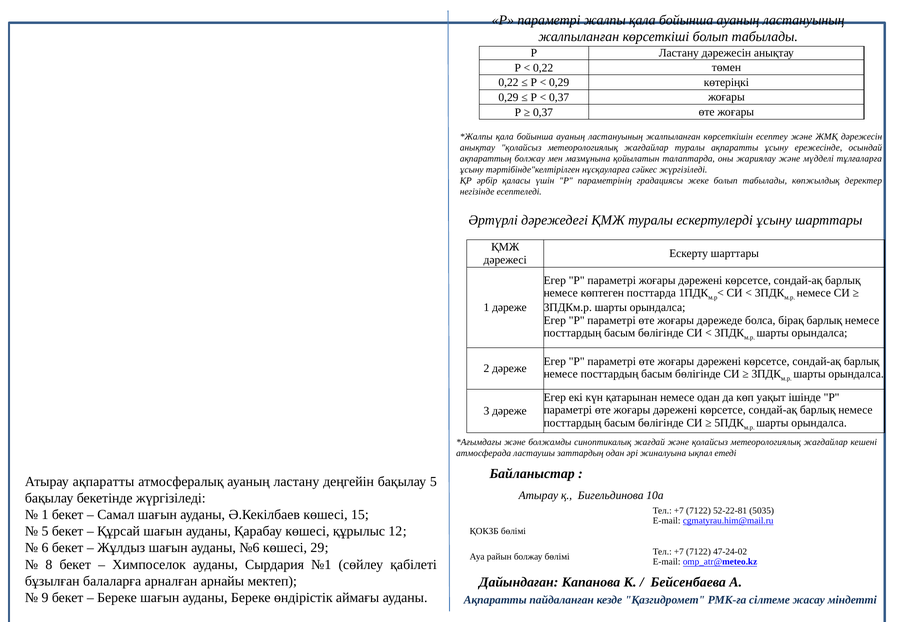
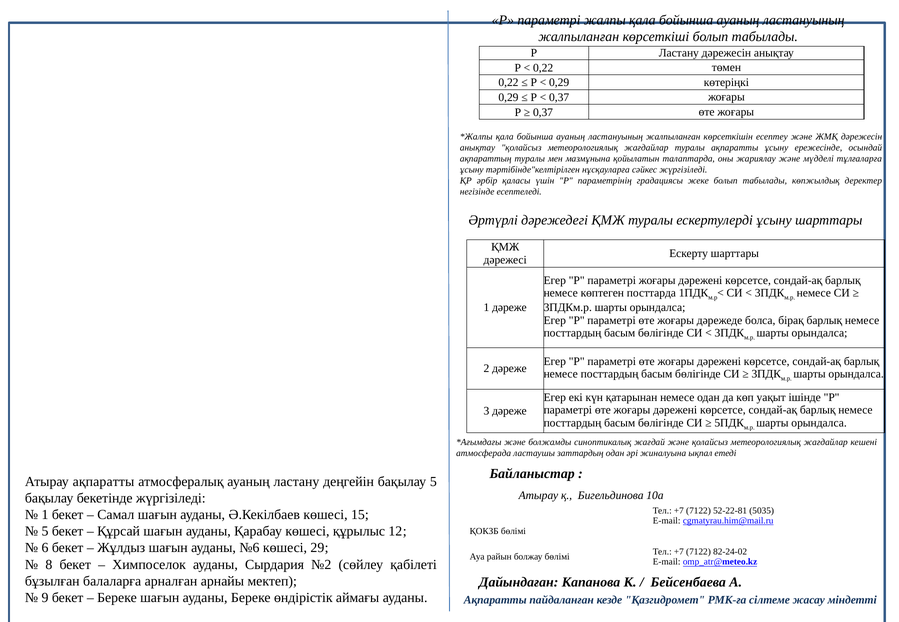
ақпараттың болжау: болжау -> туралы
47-24-02: 47-24-02 -> 82-24-02
№1: №1 -> №2
